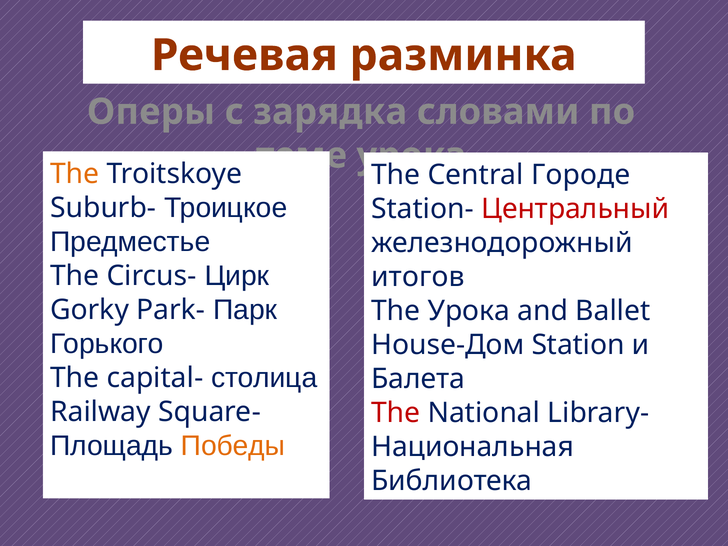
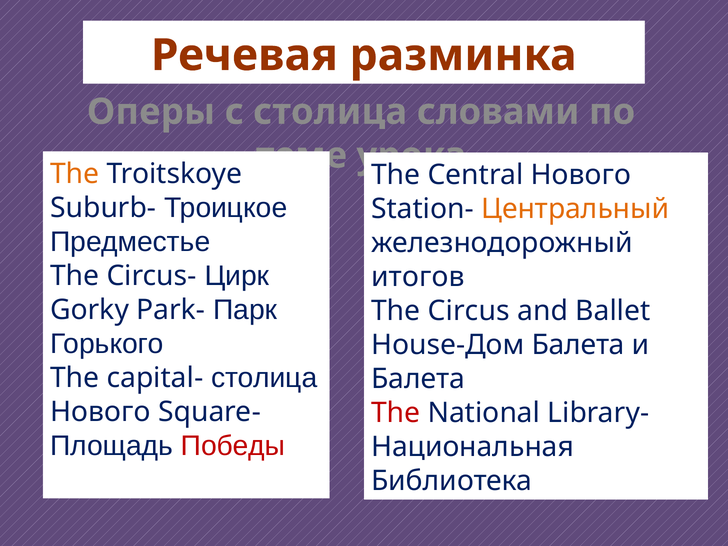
с зарядка: зарядка -> столица
Central Городе: Городе -> Нового
Центральный colour: red -> orange
Урока at (469, 311): Урока -> Circus
House-Дом Station: Station -> Балета
Railway at (100, 412): Railway -> Нового
Победы colour: orange -> red
